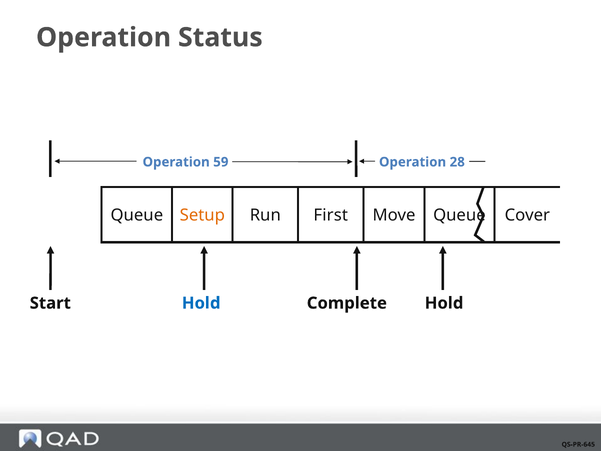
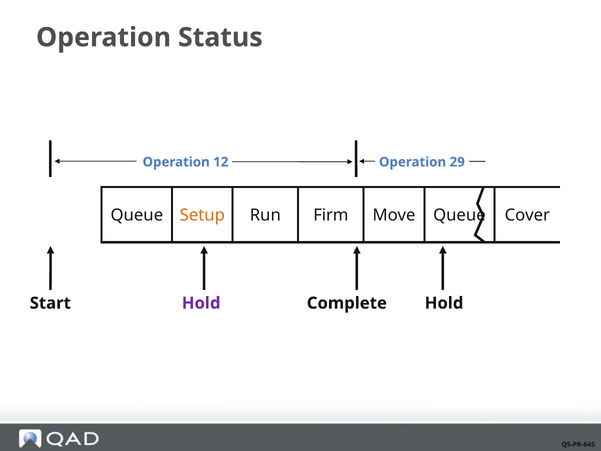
59: 59 -> 12
28: 28 -> 29
First: First -> Firm
Hold at (201, 303) colour: blue -> purple
